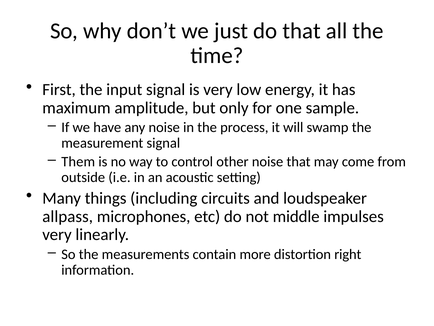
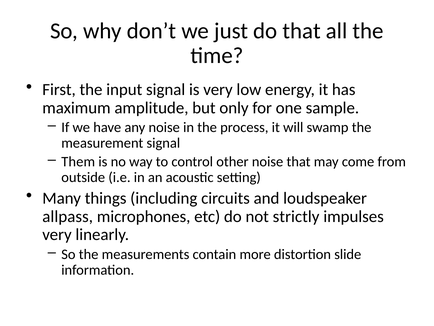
middle: middle -> strictly
right: right -> slide
